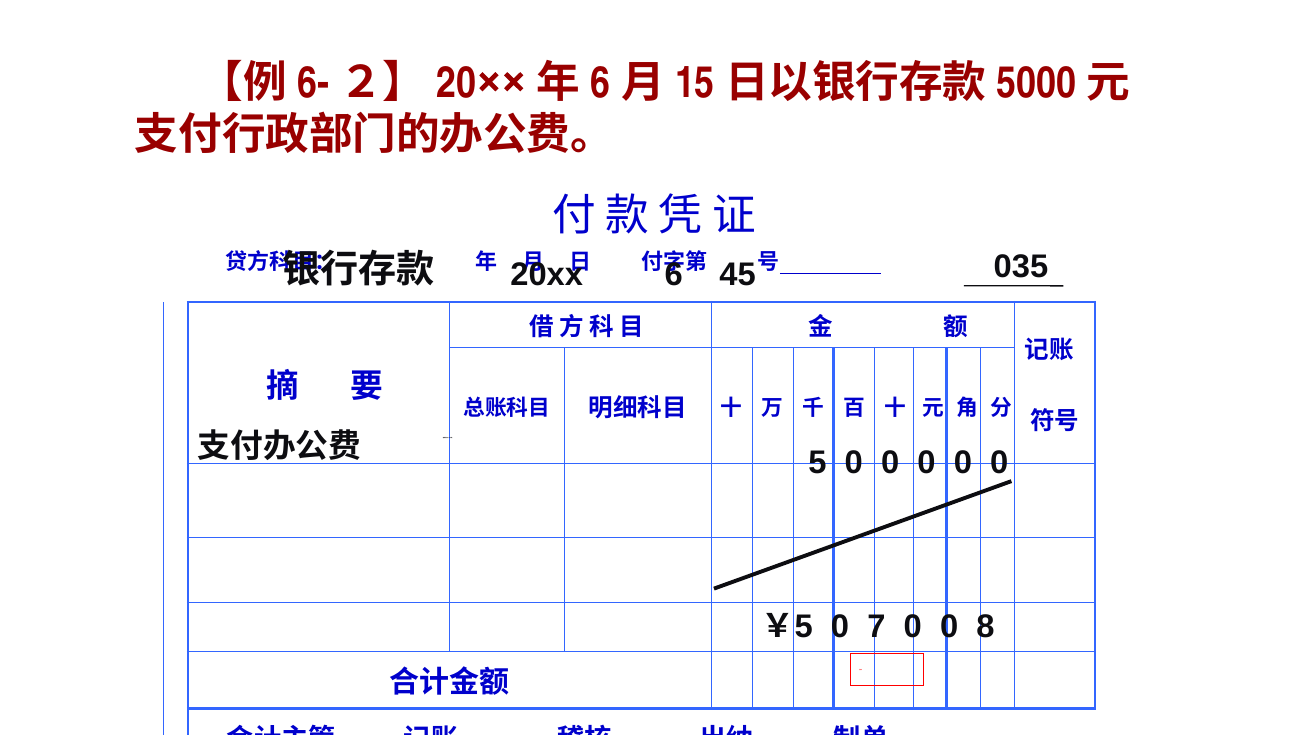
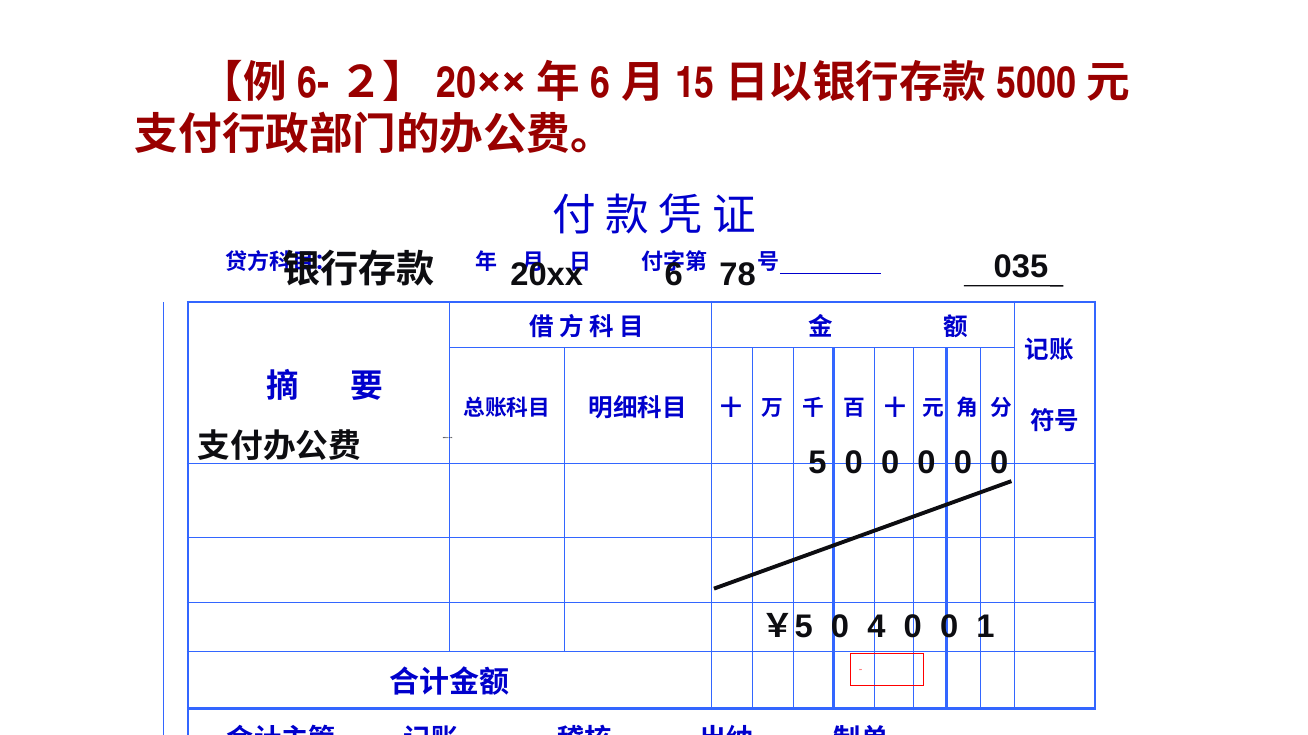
45: 45 -> 78
7: 7 -> 4
8: 8 -> 1
